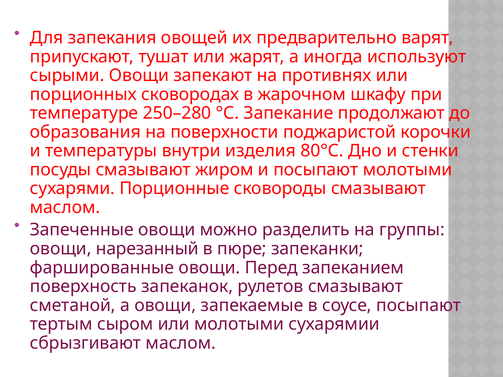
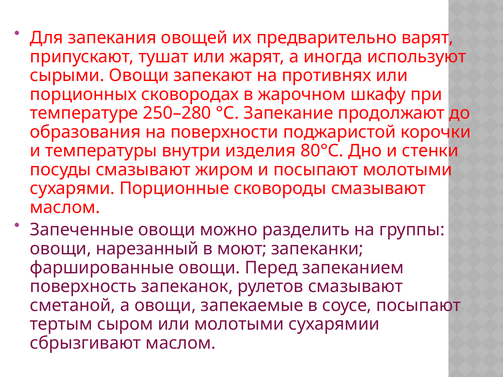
пюре: пюре -> моют
